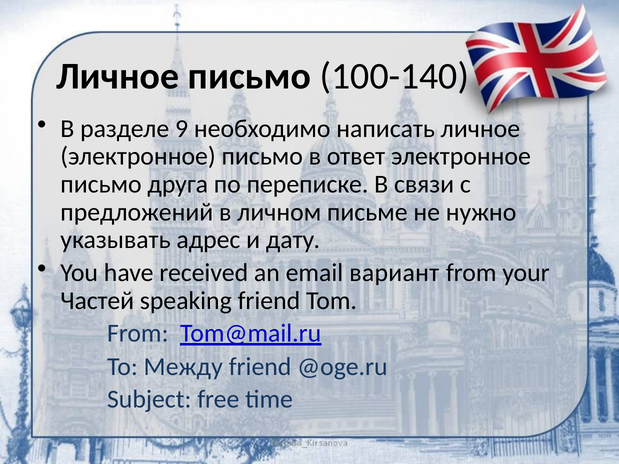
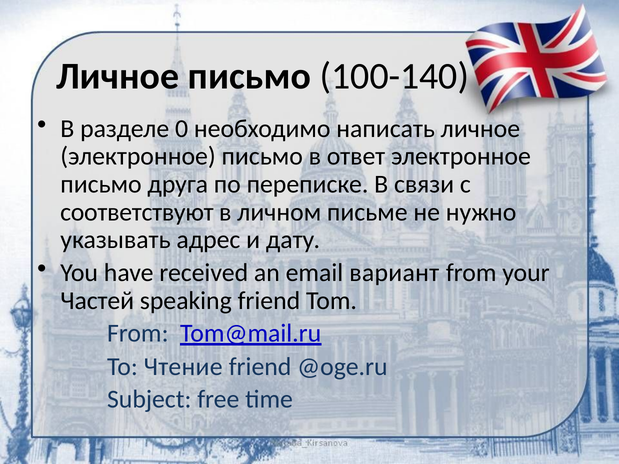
9: 9 -> 0
предложений: предложений -> соответствуют
Между: Между -> Чтение
